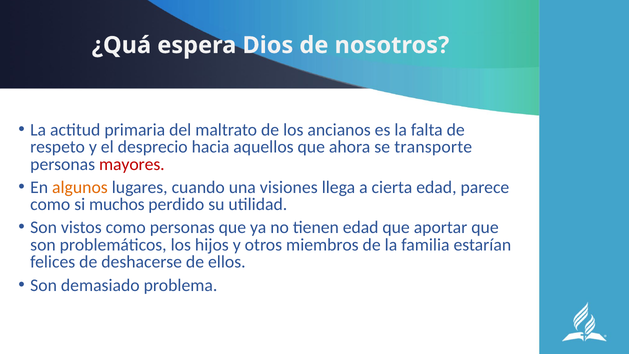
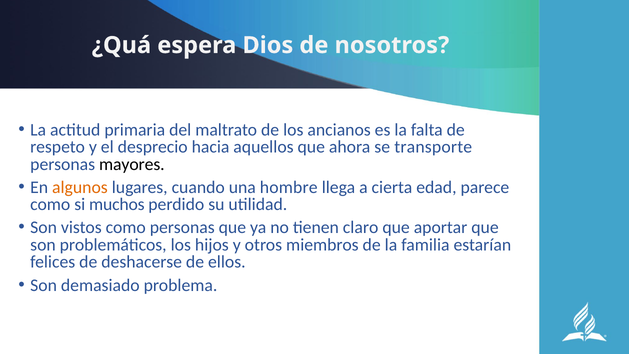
mayores colour: red -> black
visiones: visiones -> hombre
tienen edad: edad -> claro
